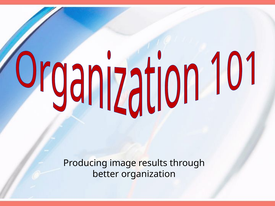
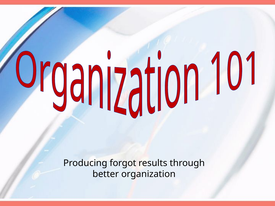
image: image -> forgot
